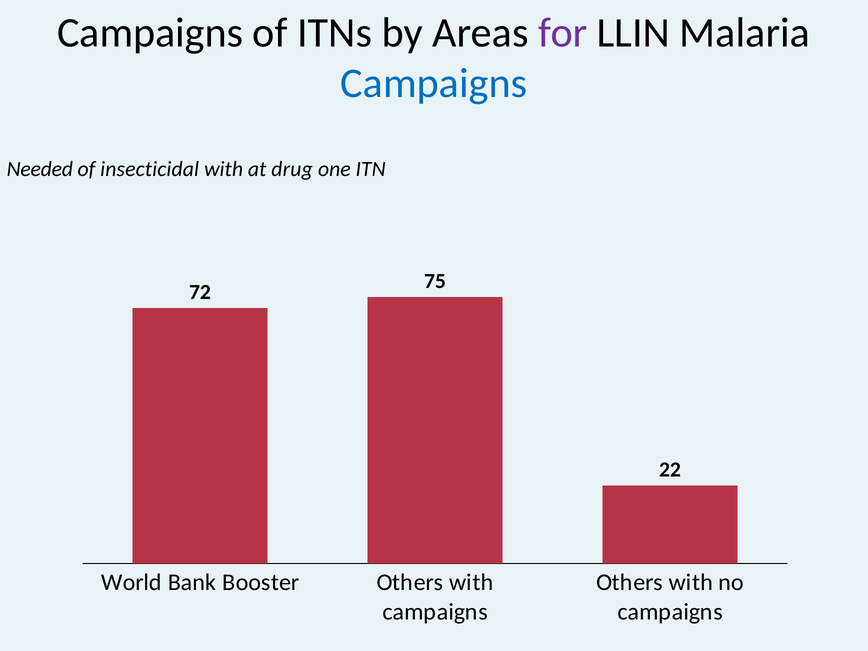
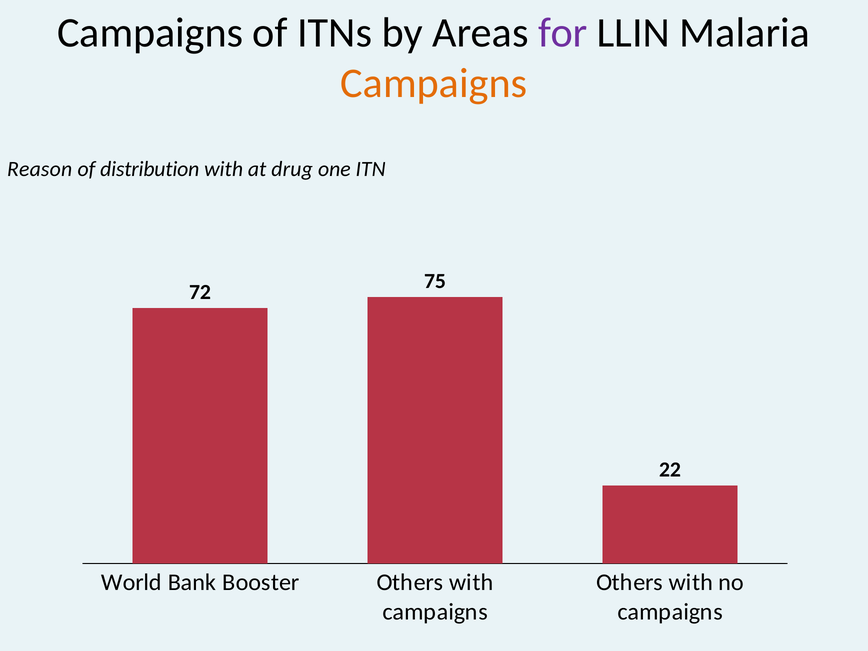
Campaigns at (434, 83) colour: blue -> orange
Needed: Needed -> Reason
insecticidal: insecticidal -> distribution
